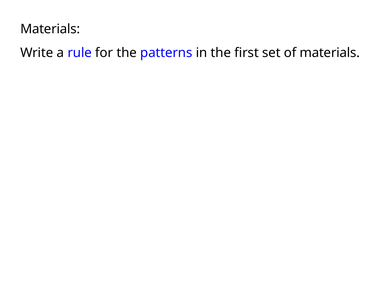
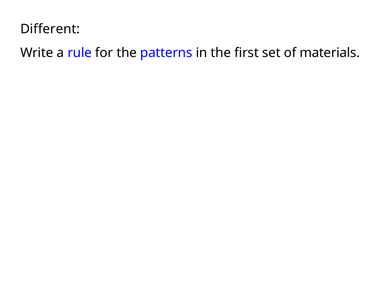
Materials at (50, 29): Materials -> Different
